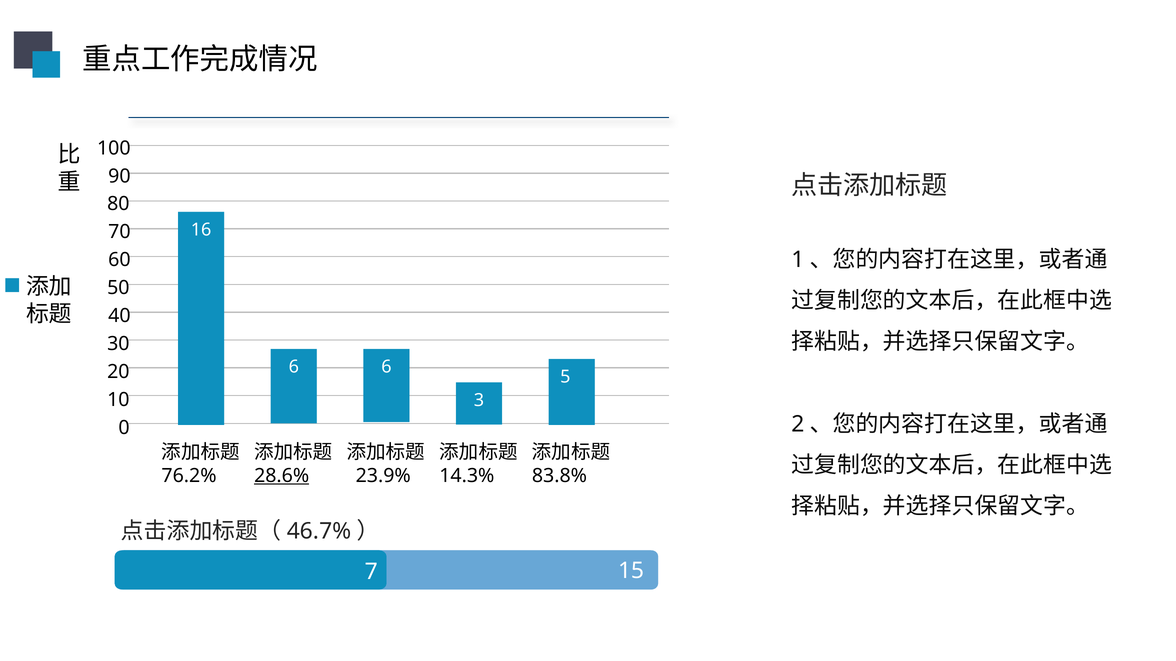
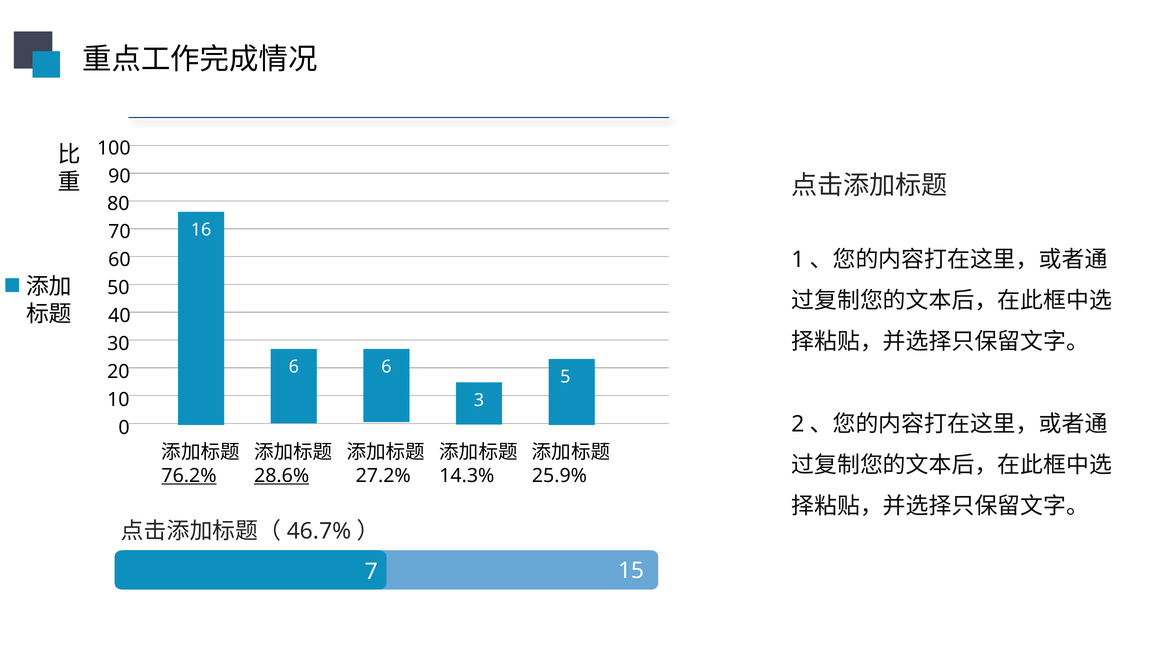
76.2% underline: none -> present
23.9%: 23.9% -> 27.2%
83.8%: 83.8% -> 25.9%
